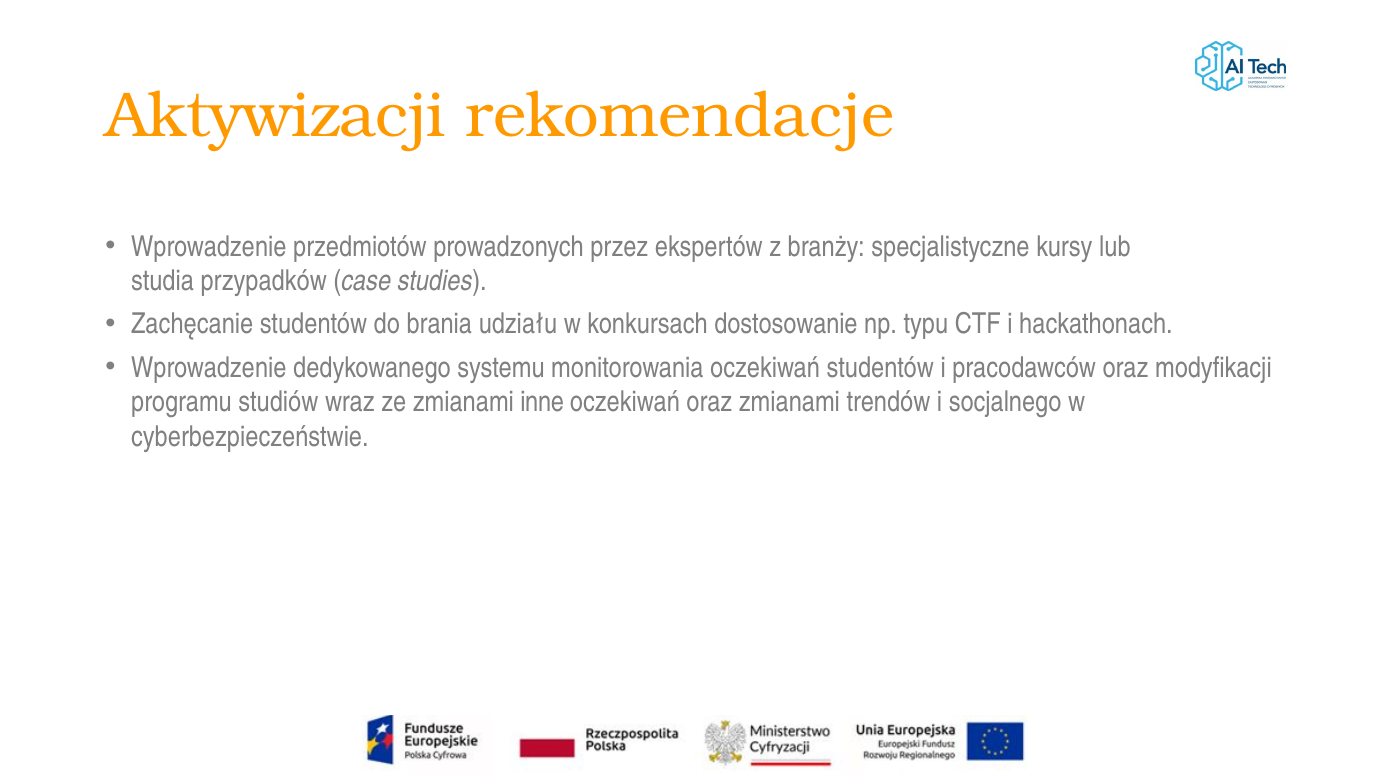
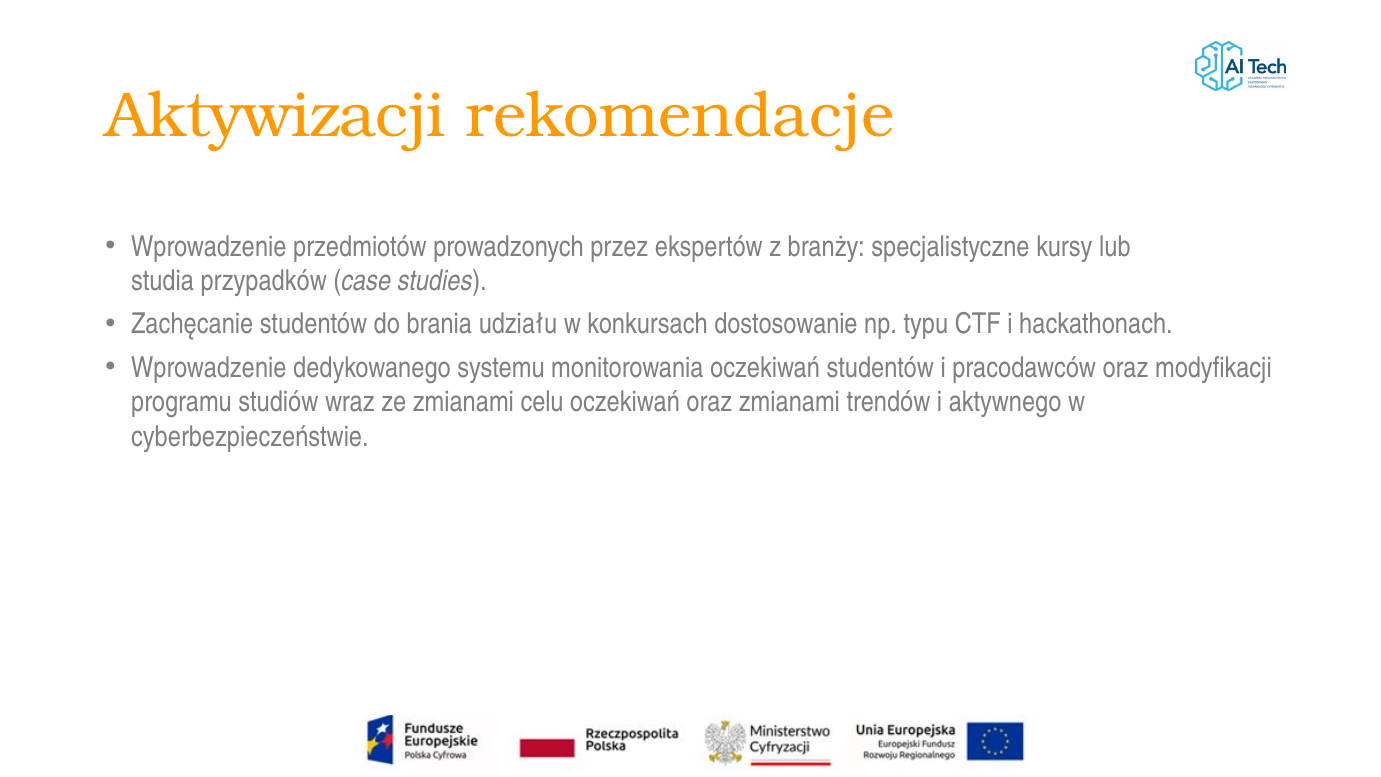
inne: inne -> celu
socjalnego: socjalnego -> aktywnego
